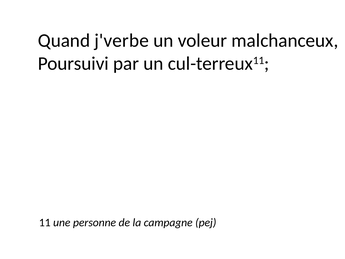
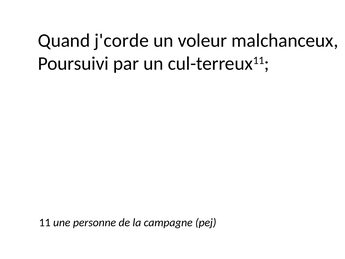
j'verbe: j'verbe -> j'corde
